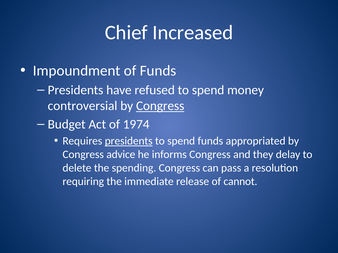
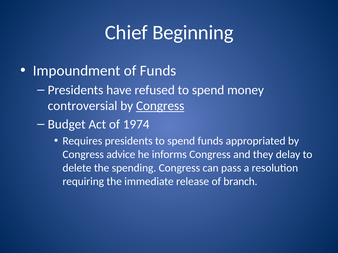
Increased: Increased -> Beginning
presidents at (129, 141) underline: present -> none
cannot: cannot -> branch
